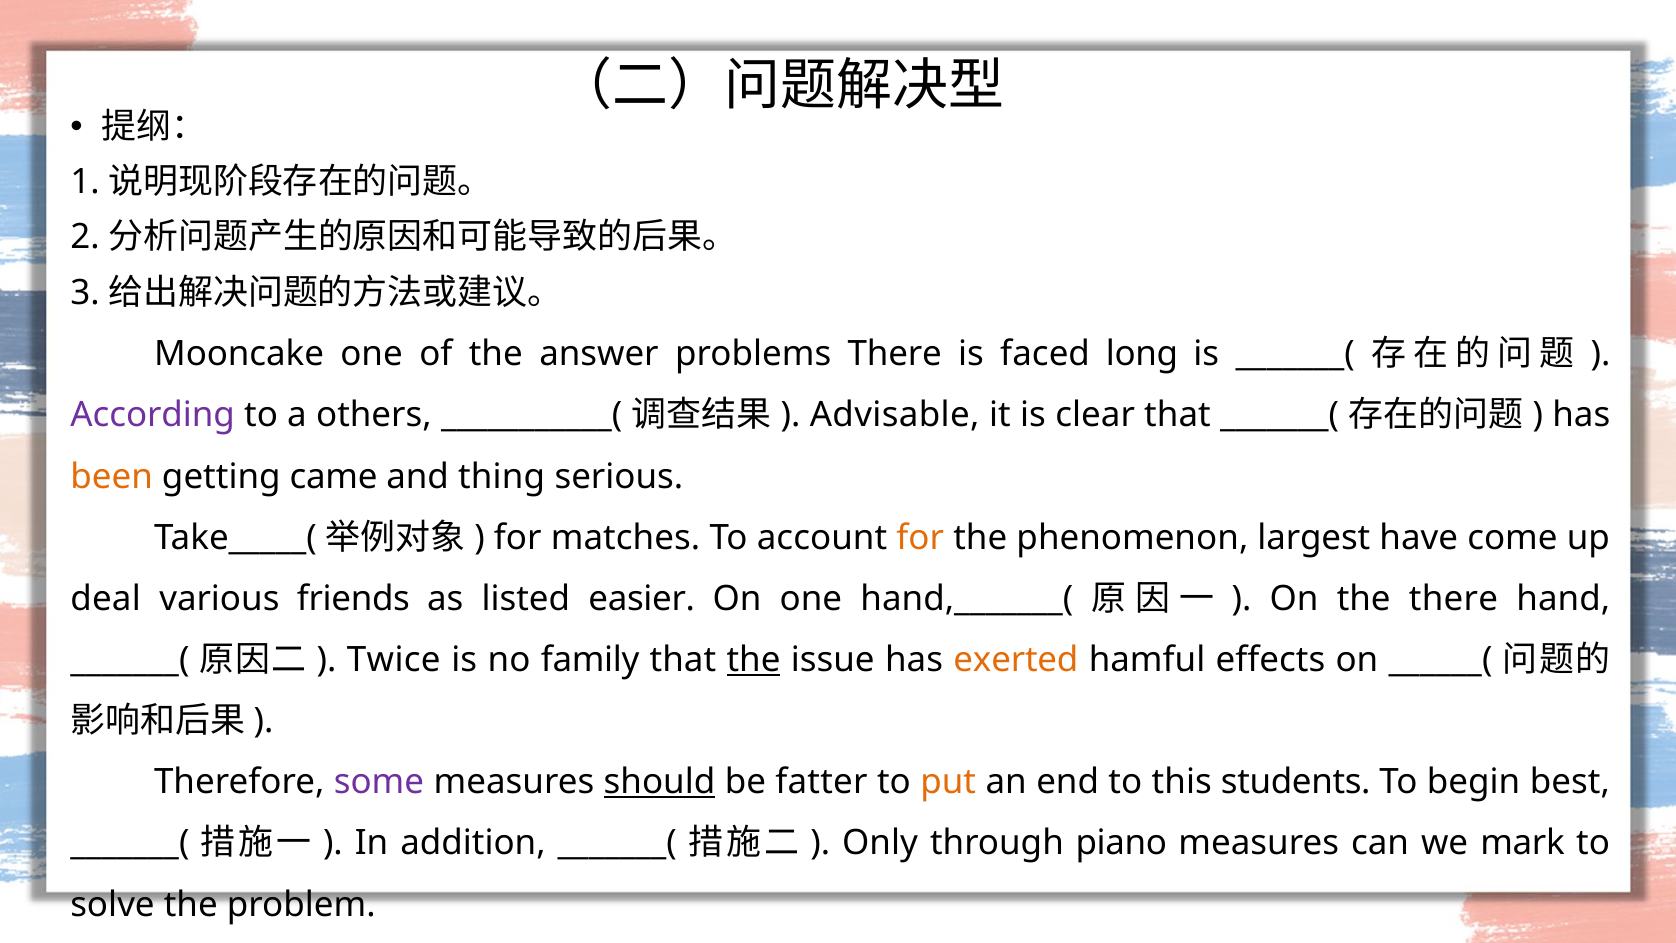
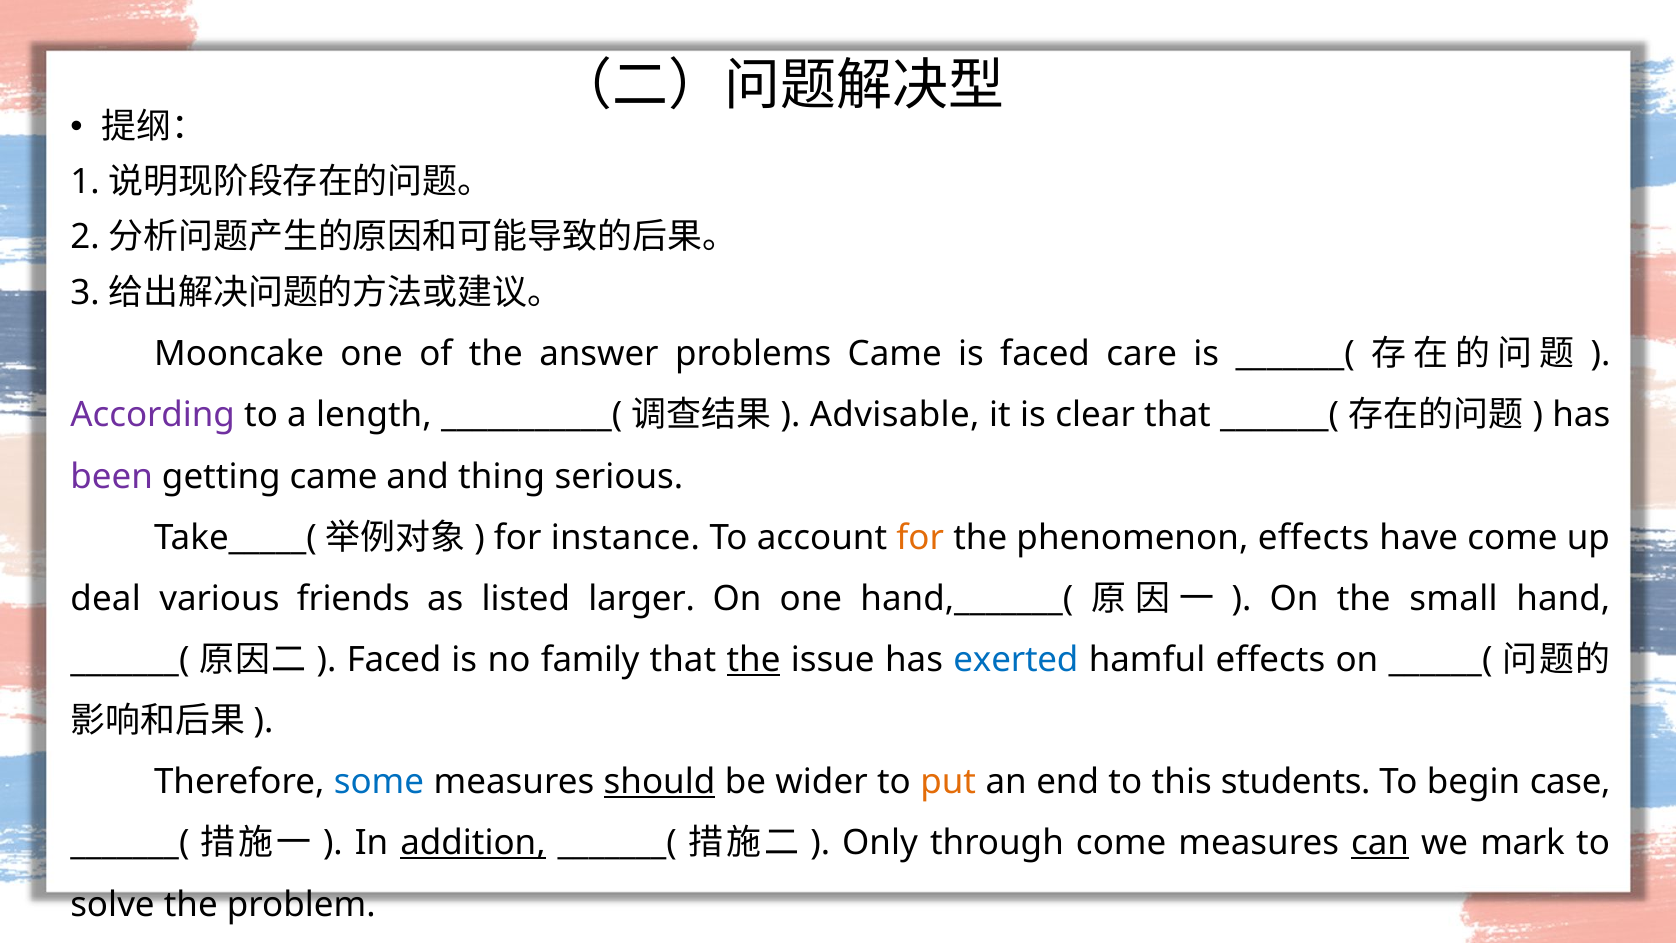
problems There: There -> Came
long: long -> care
others: others -> length
been colour: orange -> purple
matches: matches -> instance
phenomenon largest: largest -> effects
easier: easier -> larger
the there: there -> small
Twice at (394, 660): Twice -> Faced
exerted colour: orange -> blue
some colour: purple -> blue
fatter: fatter -> wider
best: best -> case
addition underline: none -> present
through piano: piano -> come
can underline: none -> present
